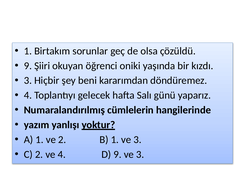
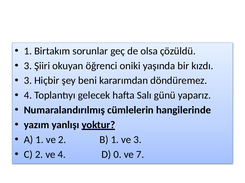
9 at (28, 66): 9 -> 3
D 9: 9 -> 0
3 at (140, 155): 3 -> 7
